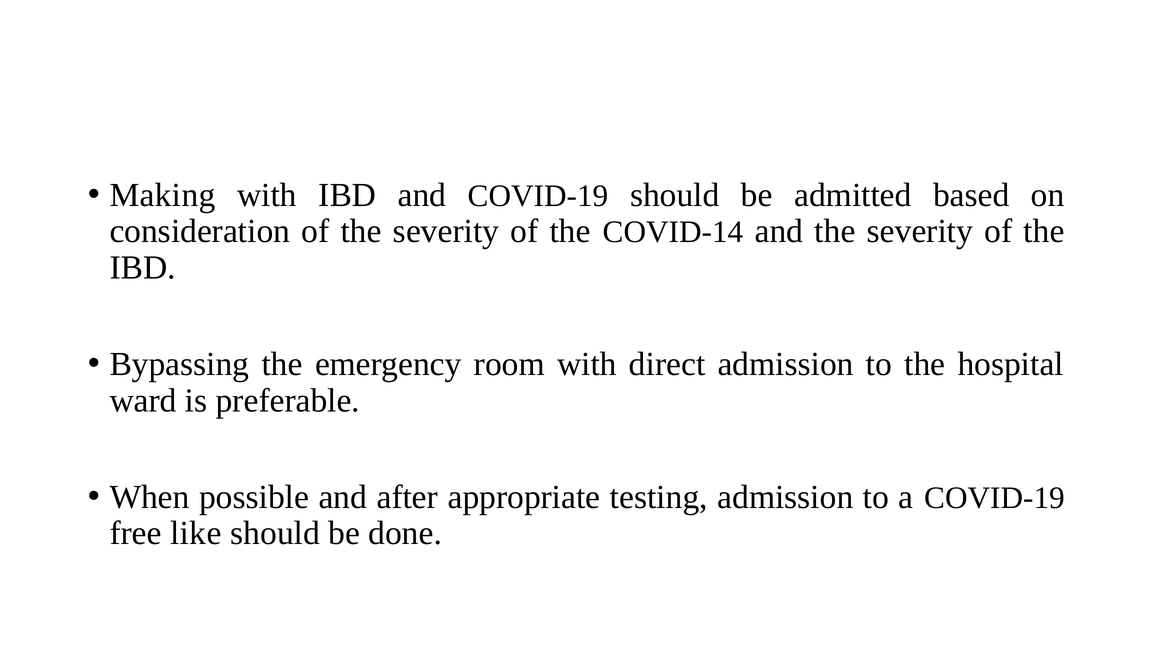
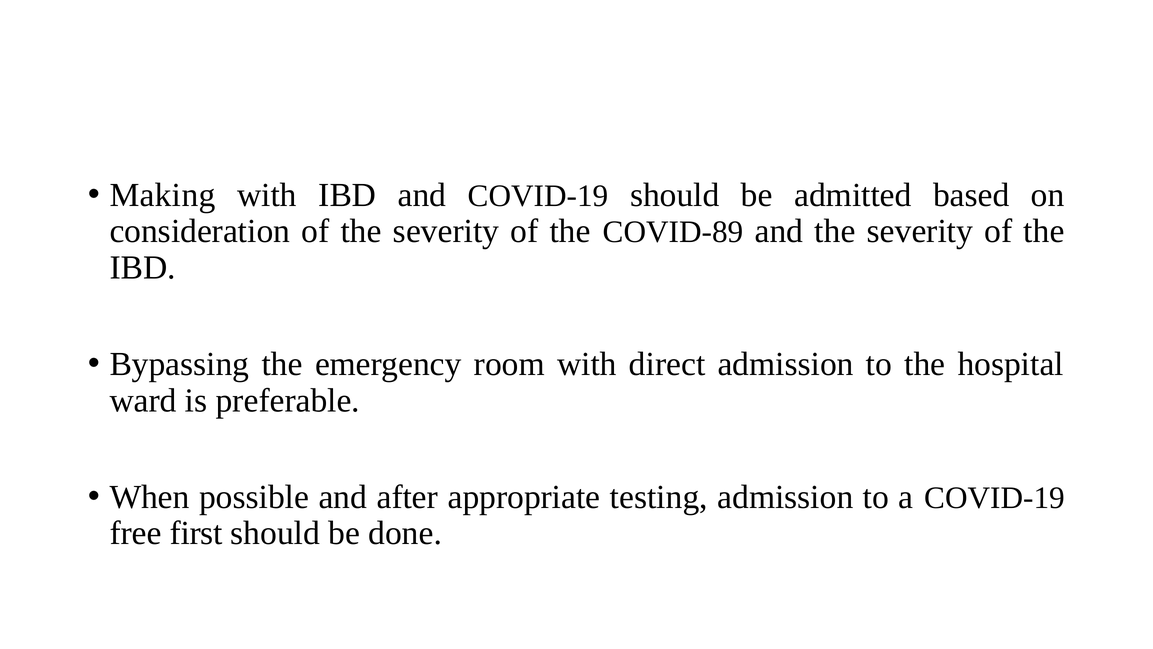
COVID-14: COVID-14 -> COVID-89
like: like -> first
